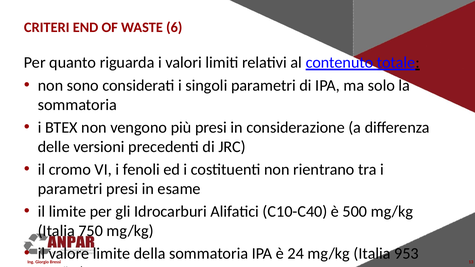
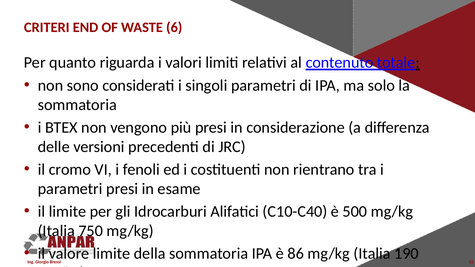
24: 24 -> 86
953: 953 -> 190
